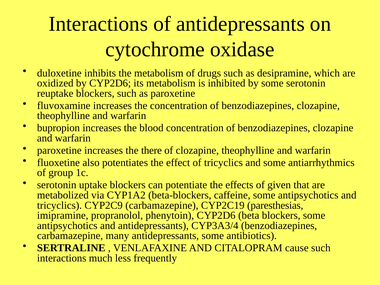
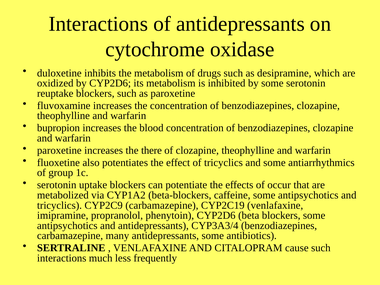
given: given -> occur
CYP2C19 paresthesias: paresthesias -> venlafaxine
